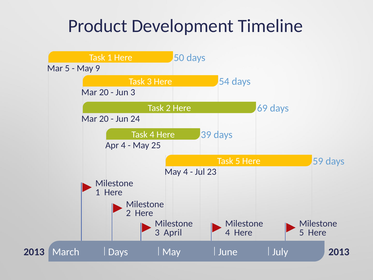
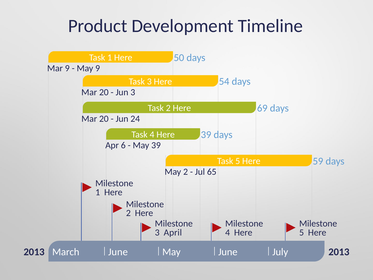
Mar 5: 5 -> 9
Apr 4: 4 -> 6
May 25: 25 -> 39
May 4: 4 -> 2
23: 23 -> 65
March Days: Days -> June
